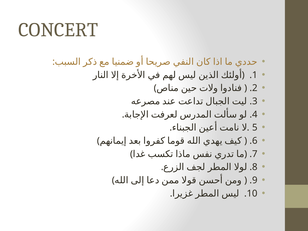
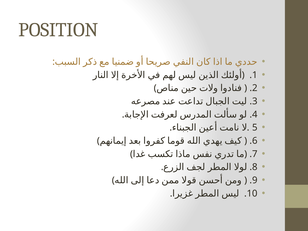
CONCERT: CONCERT -> POSITION
